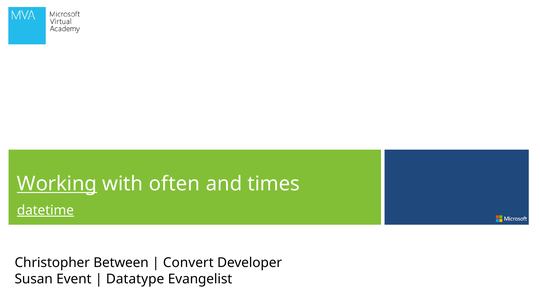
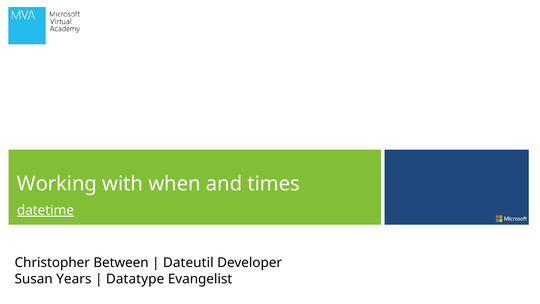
Working underline: present -> none
often: often -> when
Convert: Convert -> Dateutil
Event: Event -> Years
